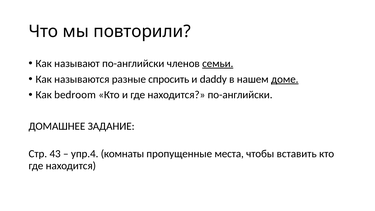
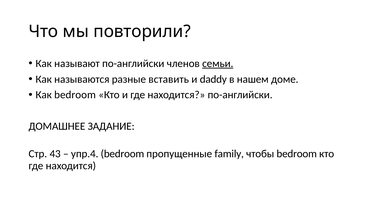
спросить: спросить -> вставить
доме underline: present -> none
упр.4 комнаты: комнаты -> bedroom
места: места -> family
чтобы вставить: вставить -> bedroom
